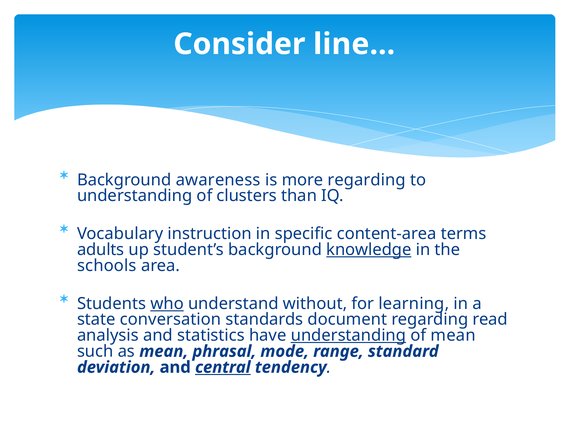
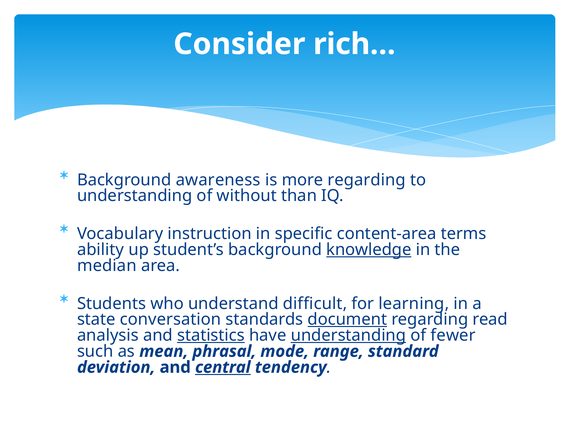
line…: line… -> rich…
clusters: clusters -> without
adults: adults -> ability
schools: schools -> median
who underline: present -> none
without: without -> difficult
document underline: none -> present
statistics underline: none -> present
of mean: mean -> fewer
